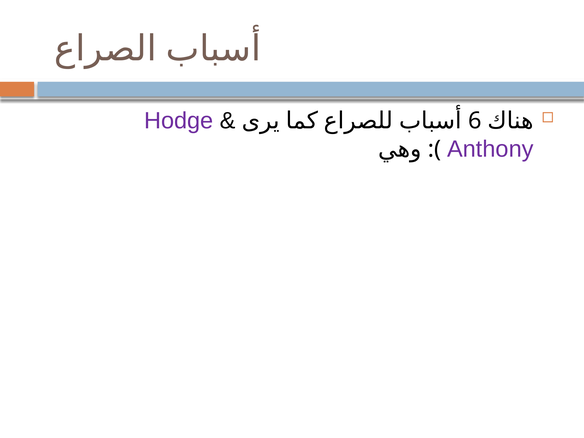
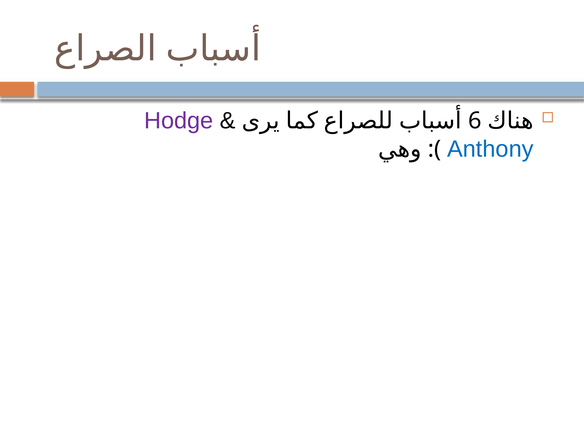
Anthony colour: purple -> blue
